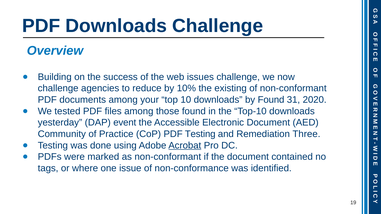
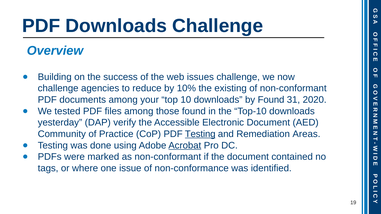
event: event -> verify
Testing at (200, 134) underline: none -> present
Three: Three -> Areas
